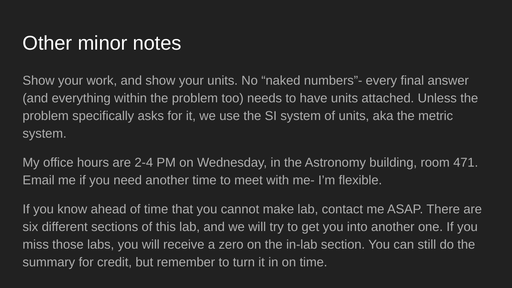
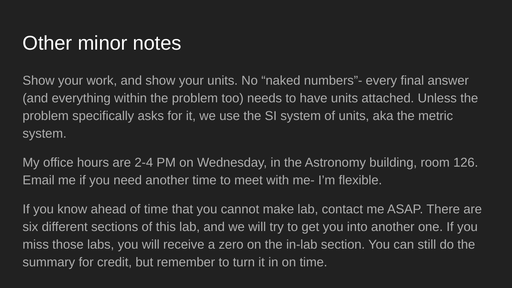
471: 471 -> 126
